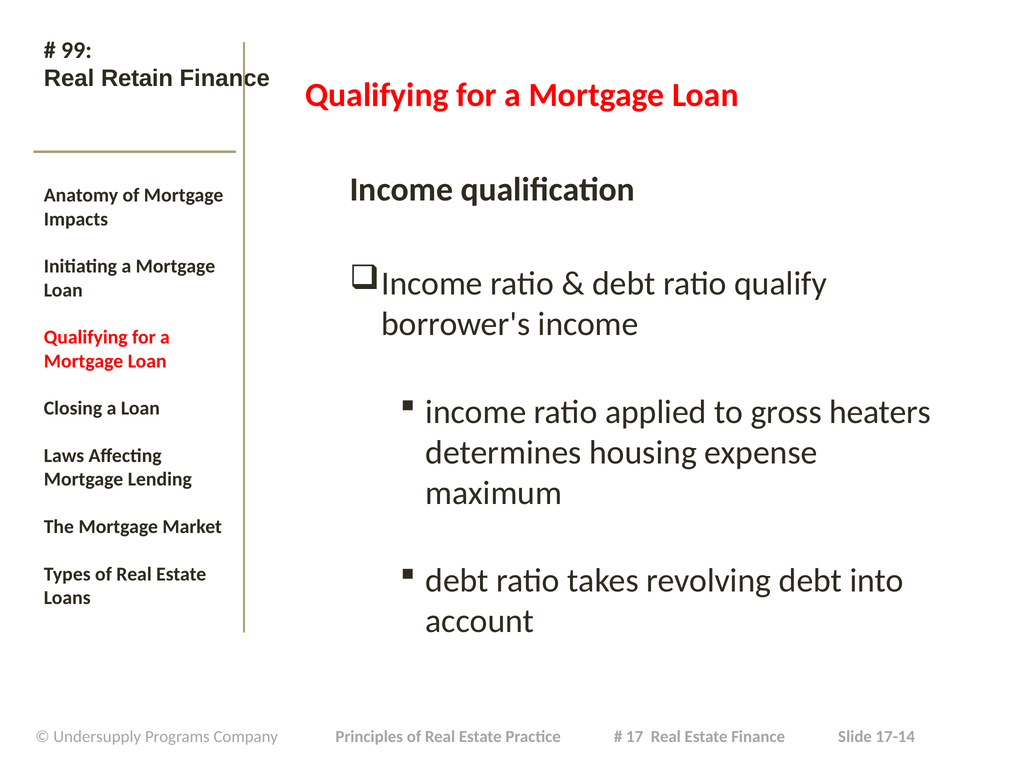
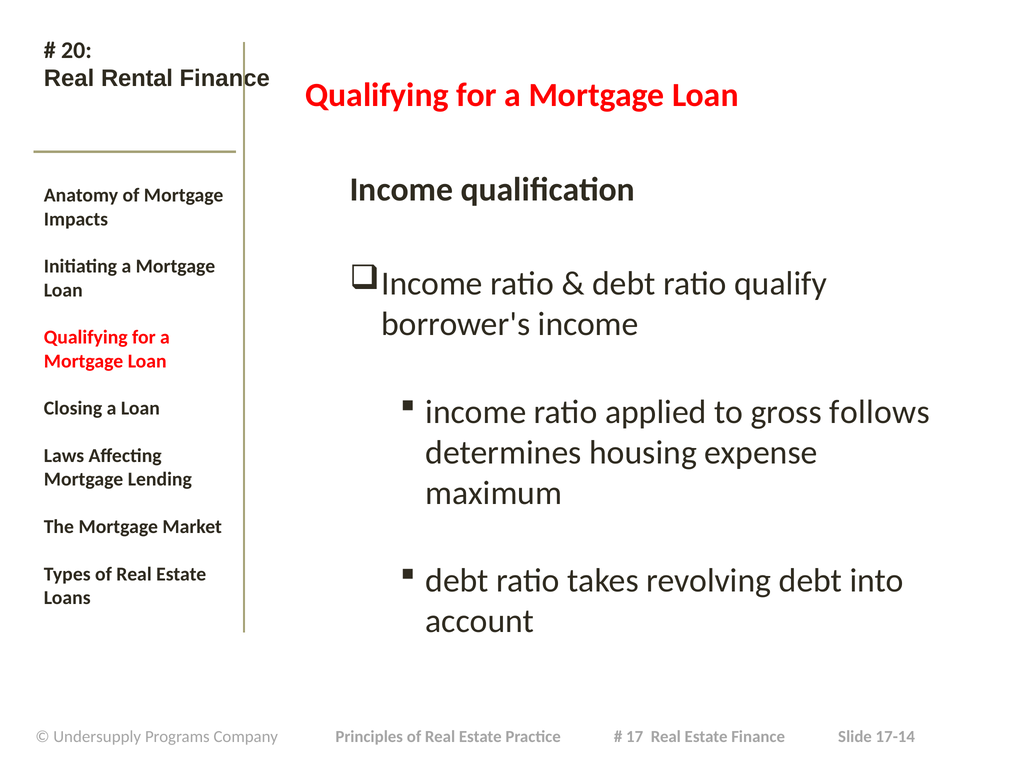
99: 99 -> 20
Retain: Retain -> Rental
heaters: heaters -> follows
